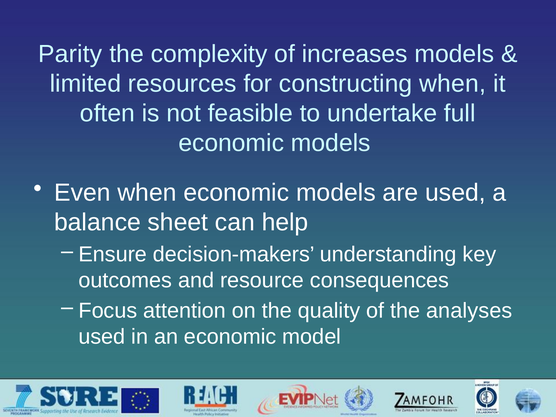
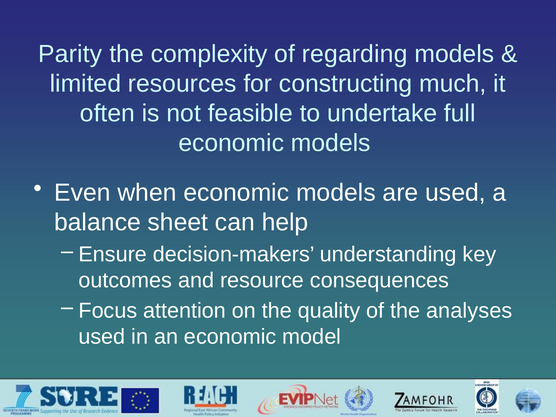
increases: increases -> regarding
constructing when: when -> much
